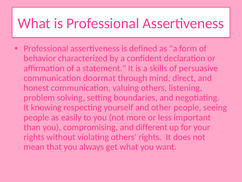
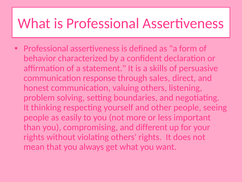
doormat: doormat -> response
mind: mind -> sales
knowing: knowing -> thinking
